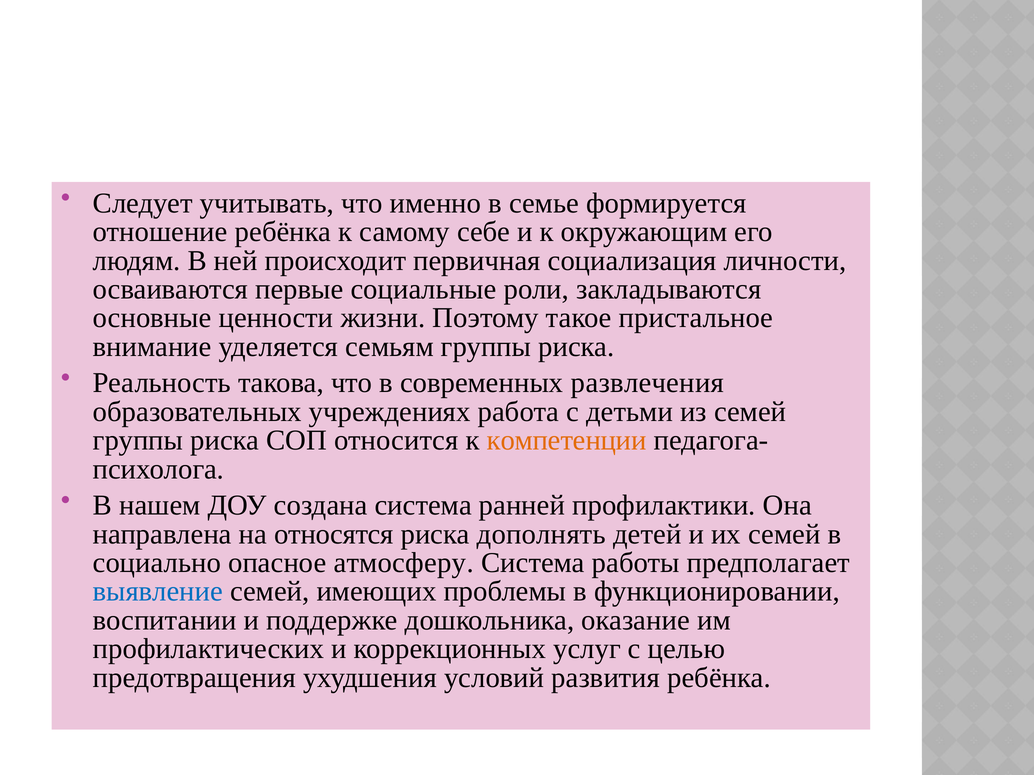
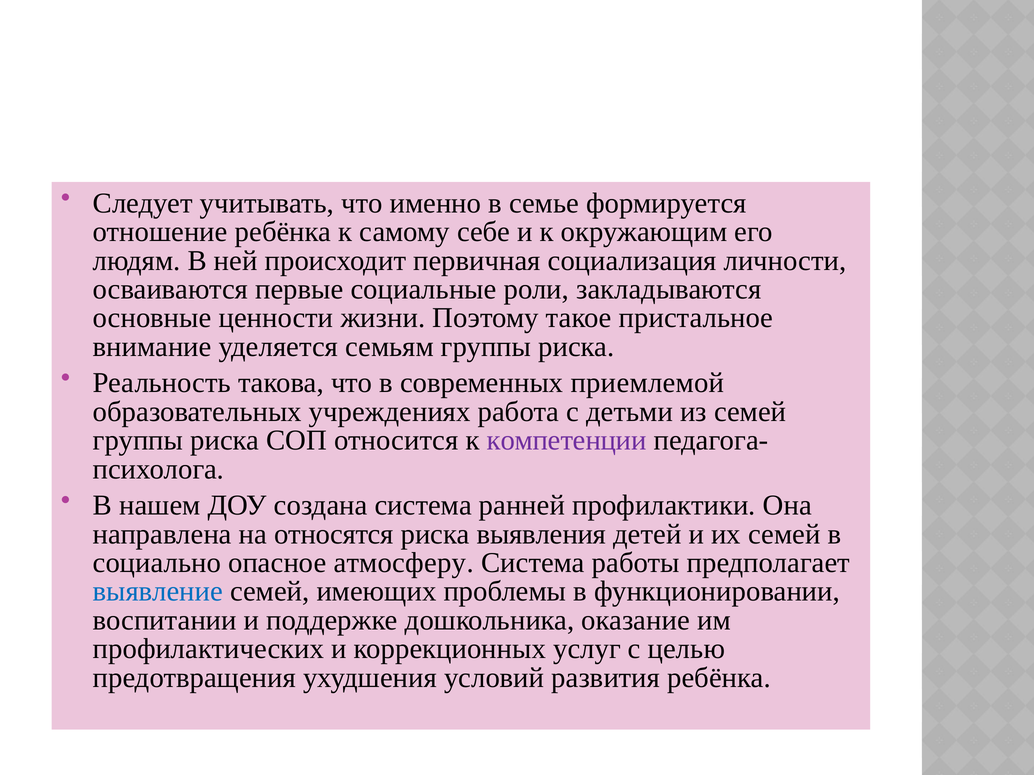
развлечения: развлечения -> приемлемой
компетенции colour: orange -> purple
дополнять: дополнять -> выявления
